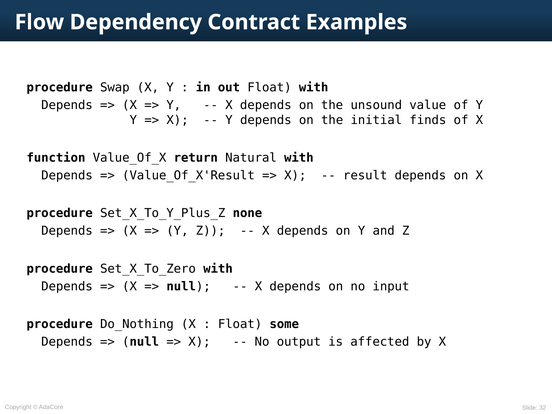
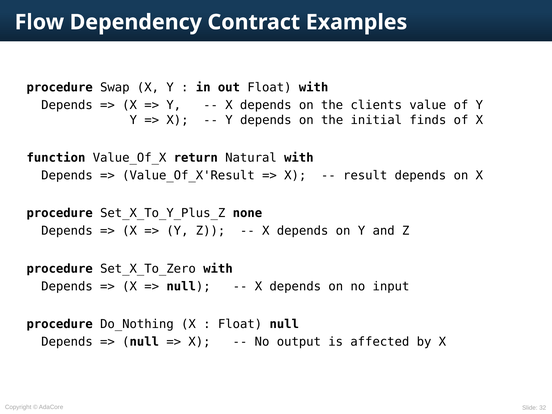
unsound: unsound -> clients
Float some: some -> null
